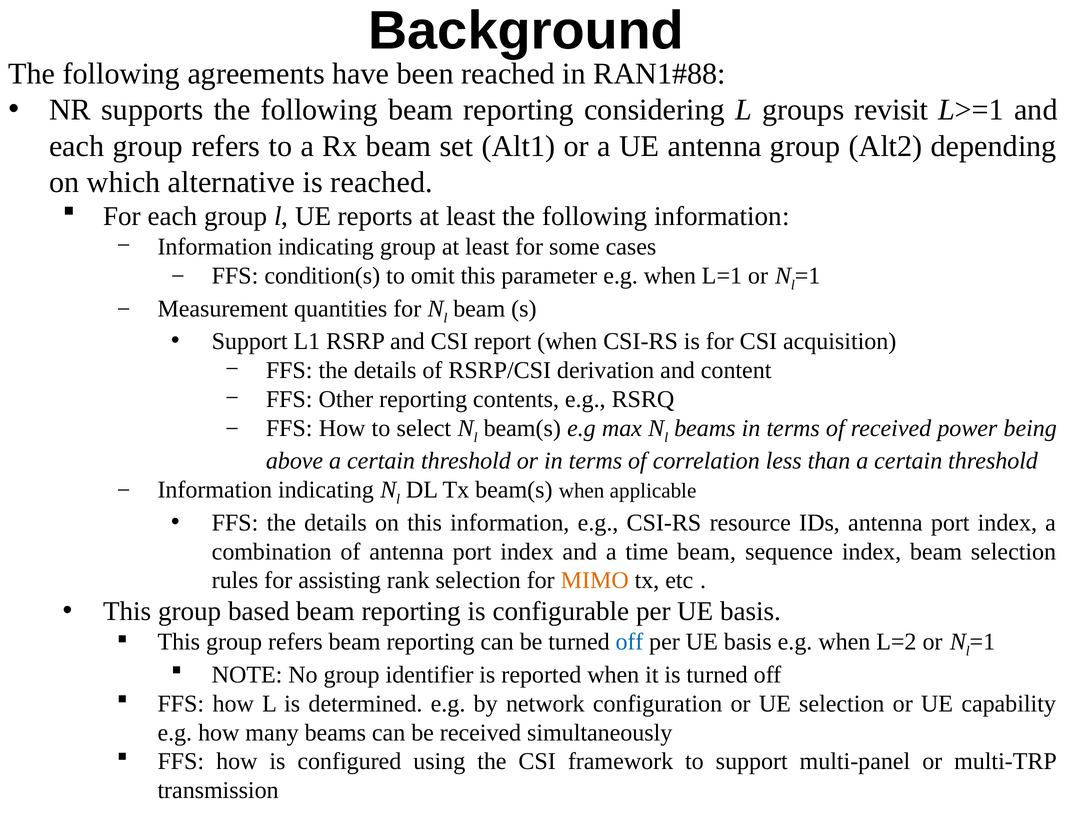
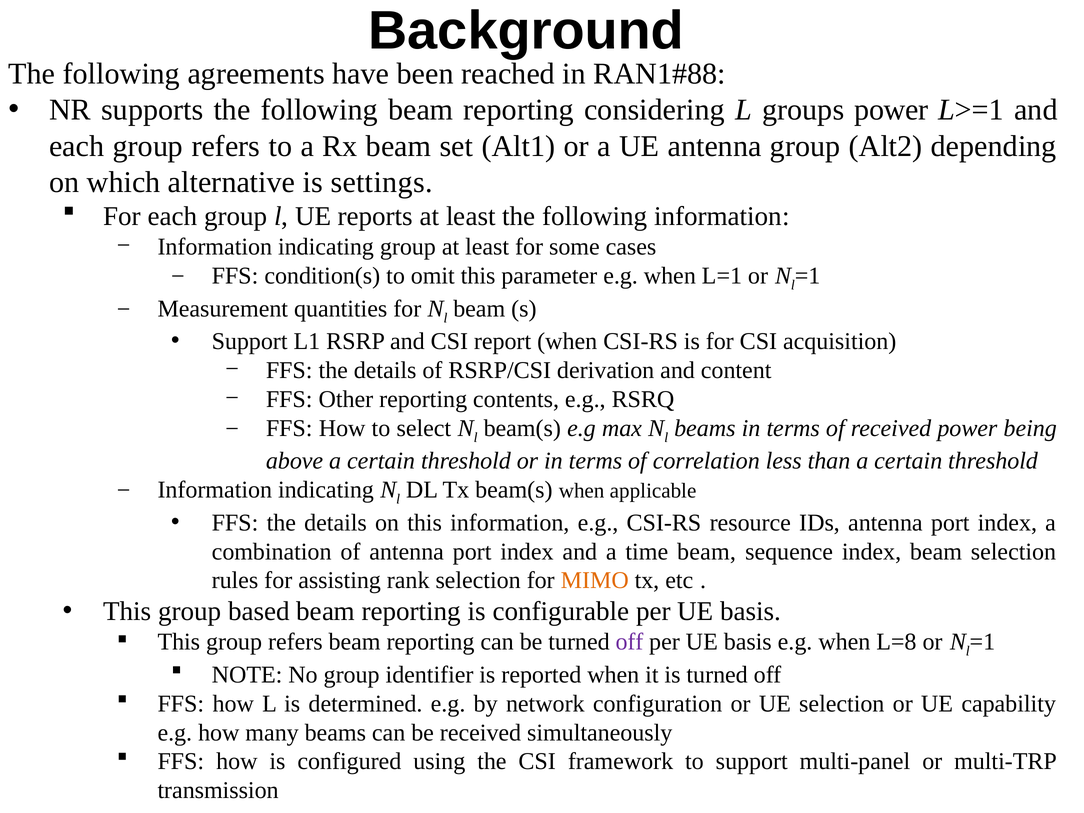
groups revisit: revisit -> power
is reached: reached -> settings
off at (629, 642) colour: blue -> purple
L=2: L=2 -> L=8
